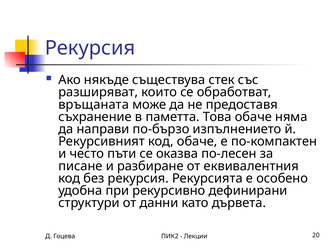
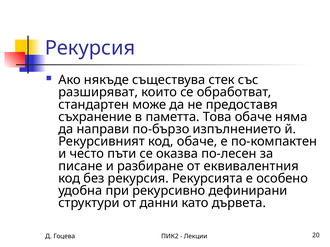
връщаната: връщаната -> стандартен
